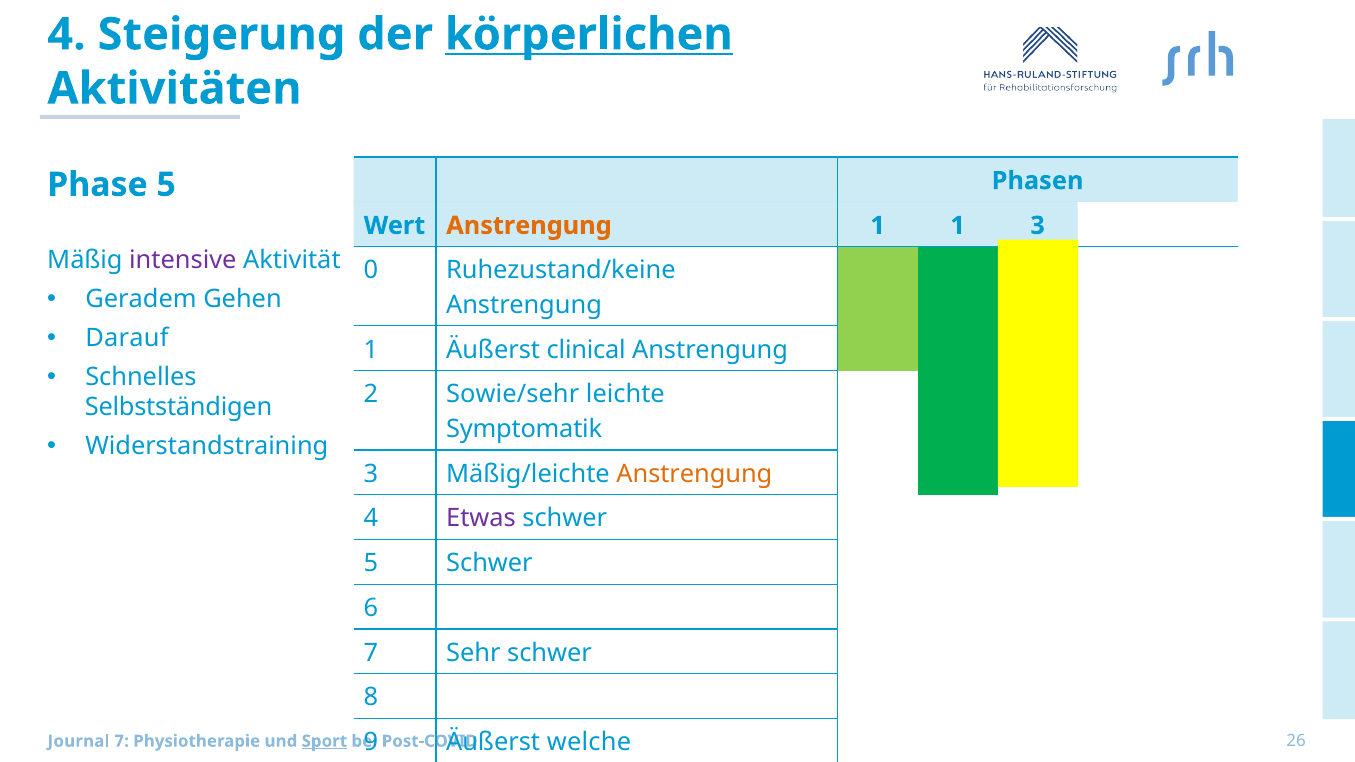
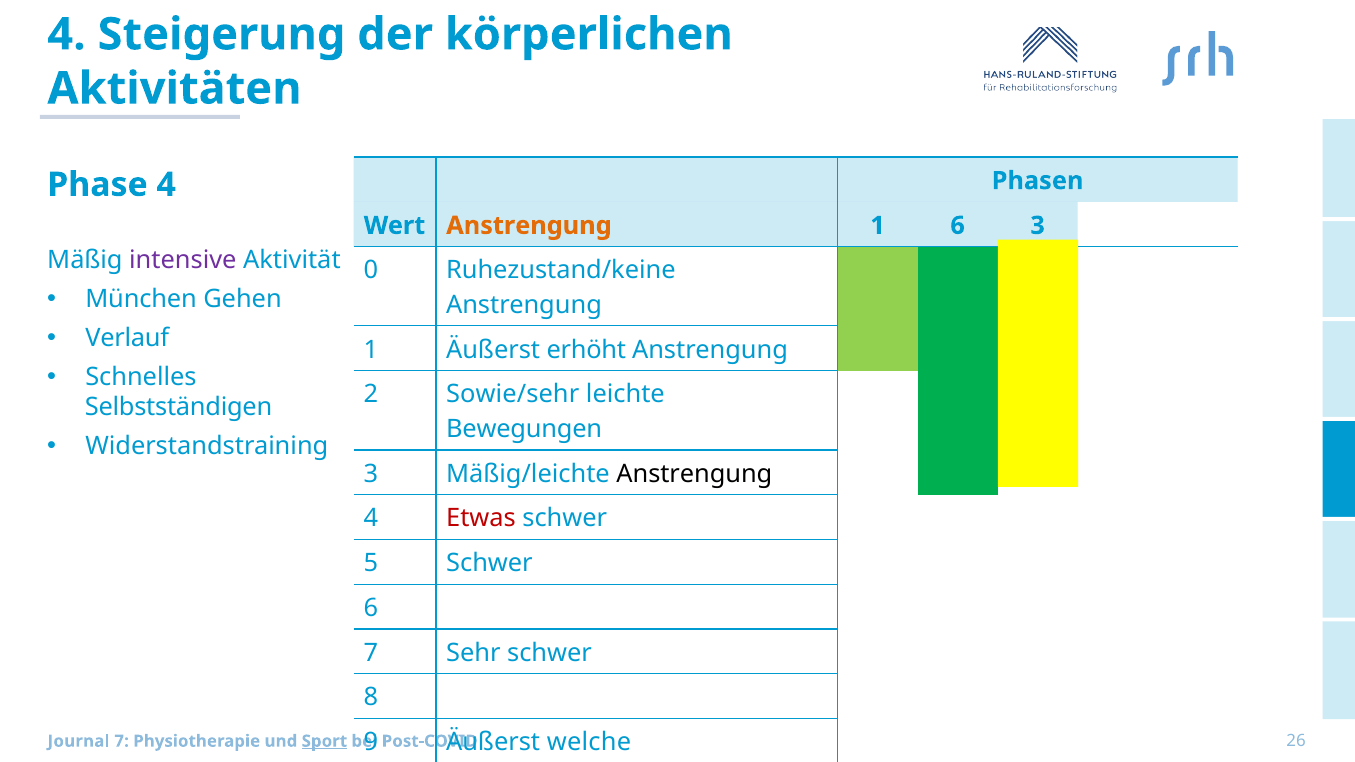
körperlichen underline: present -> none
Phase 5: 5 -> 4
1 1: 1 -> 6
Geradem: Geradem -> München
Darauf: Darauf -> Verlauf
clinical: clinical -> erhöht
Symptomatik: Symptomatik -> Bewegungen
Anstrengung at (694, 474) colour: orange -> black
Etwas colour: purple -> red
